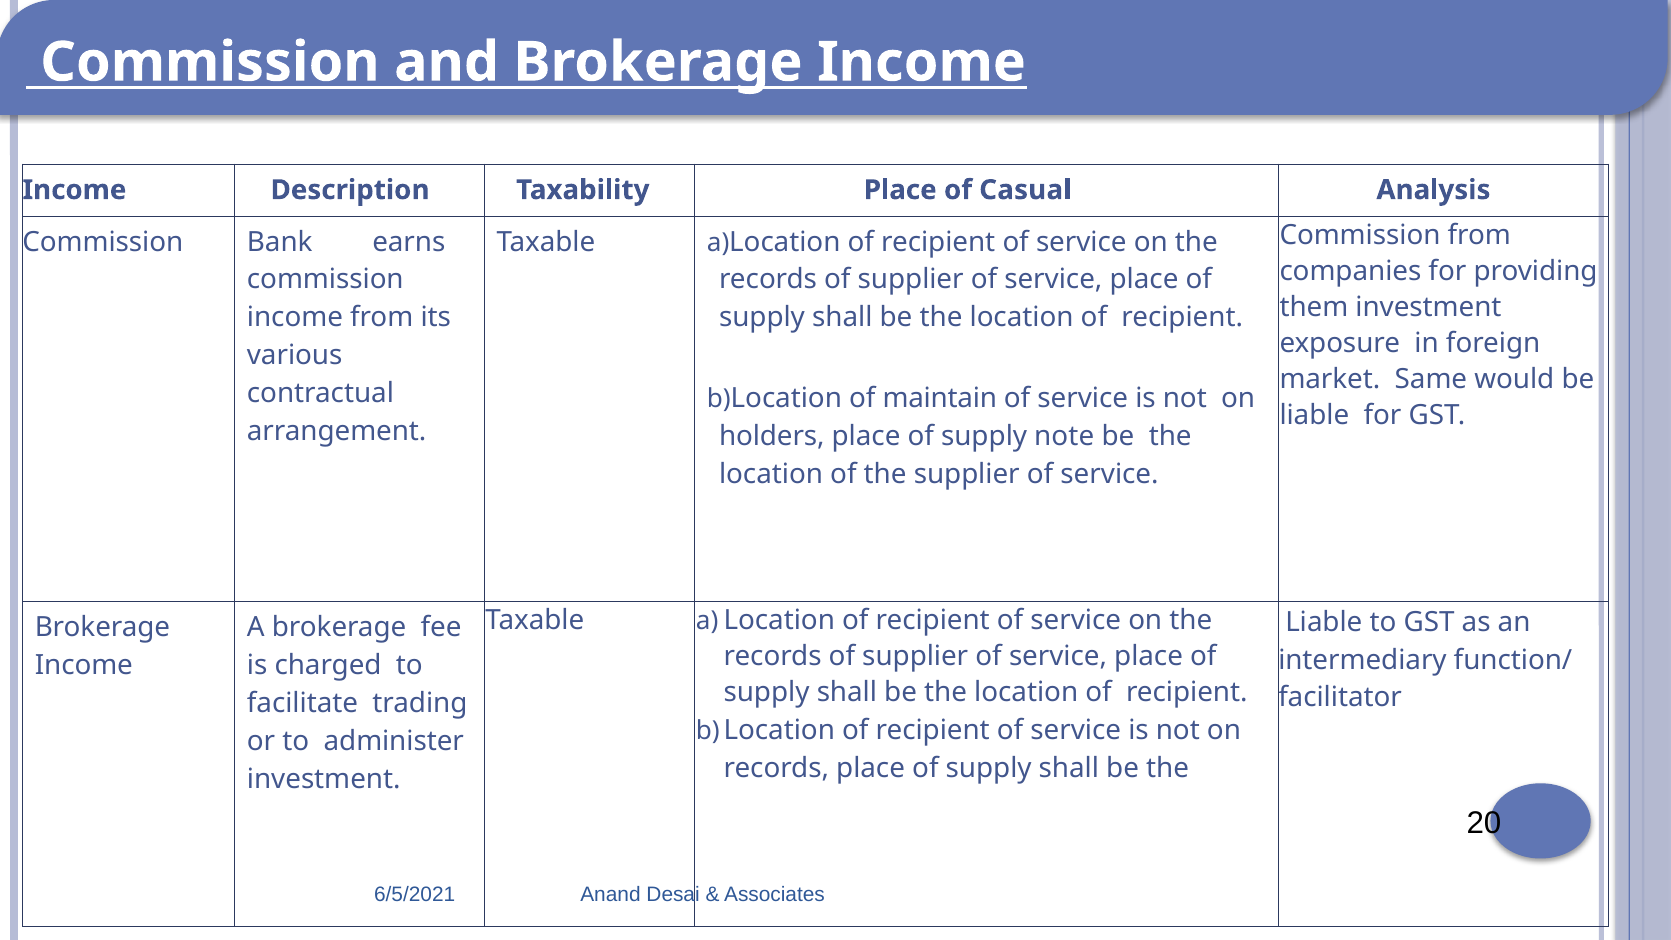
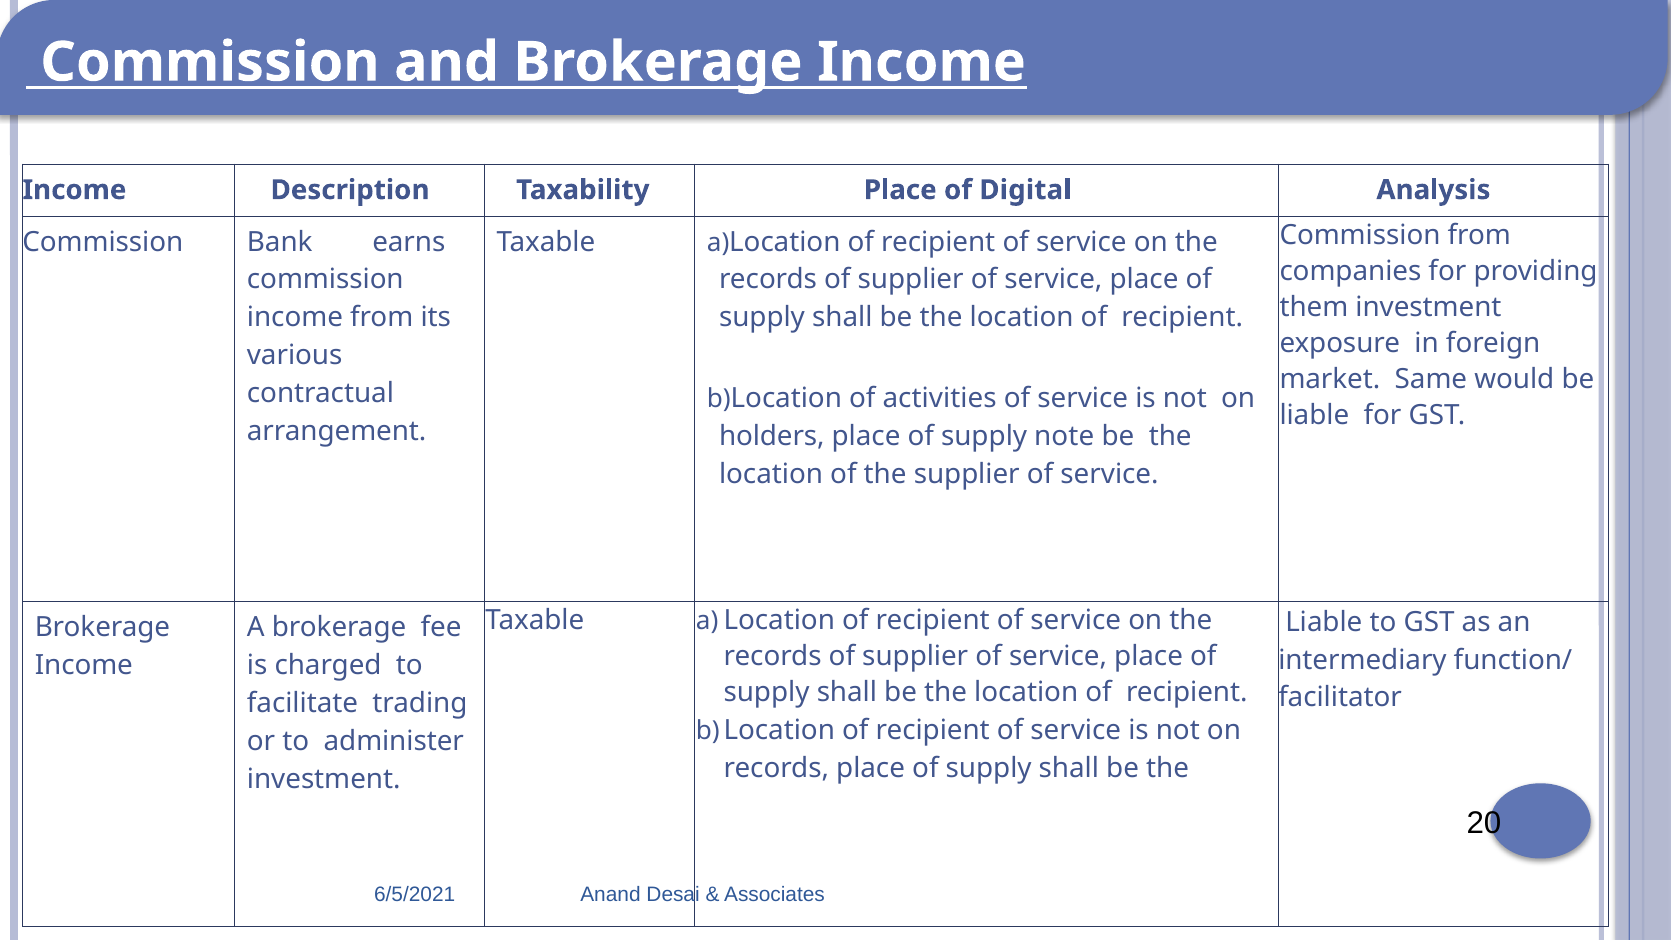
Casual: Casual -> Digital
maintain: maintain -> activities
